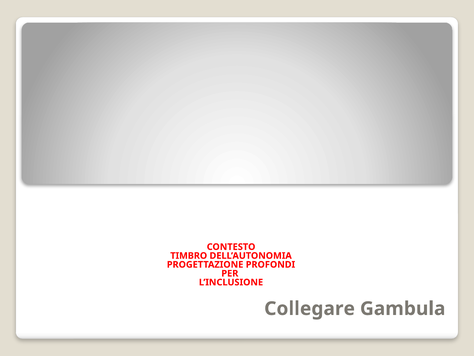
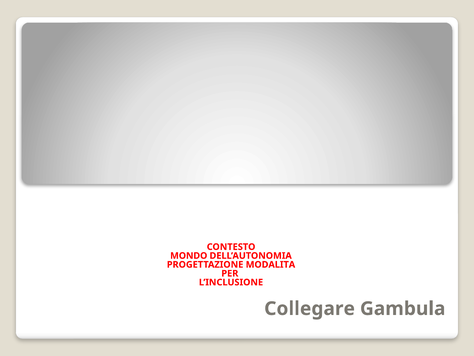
TIMBRO: TIMBRO -> MONDO
PROFONDI: PROFONDI -> MODALITA
